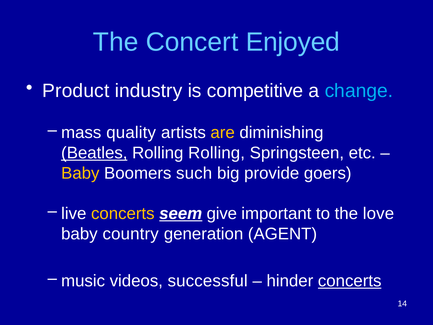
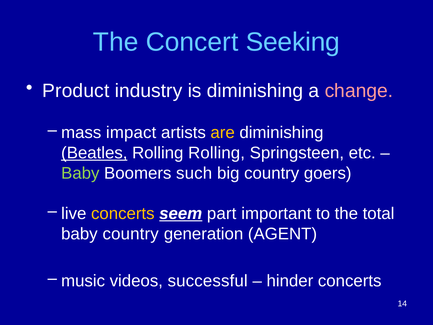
Enjoyed: Enjoyed -> Seeking
is competitive: competitive -> diminishing
change colour: light blue -> pink
quality: quality -> impact
Baby at (80, 173) colour: yellow -> light green
big provide: provide -> country
give: give -> part
love: love -> total
concerts at (350, 281) underline: present -> none
